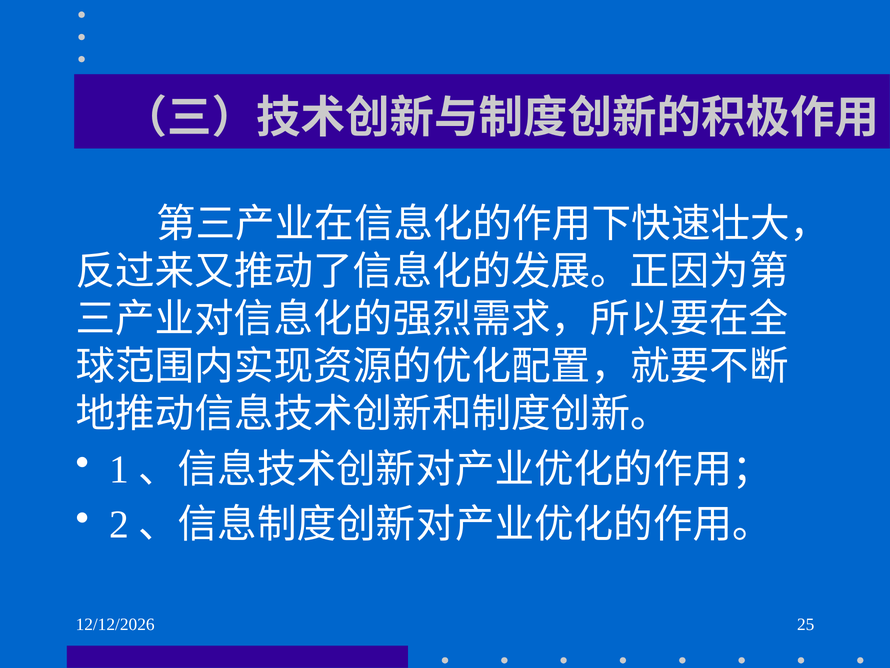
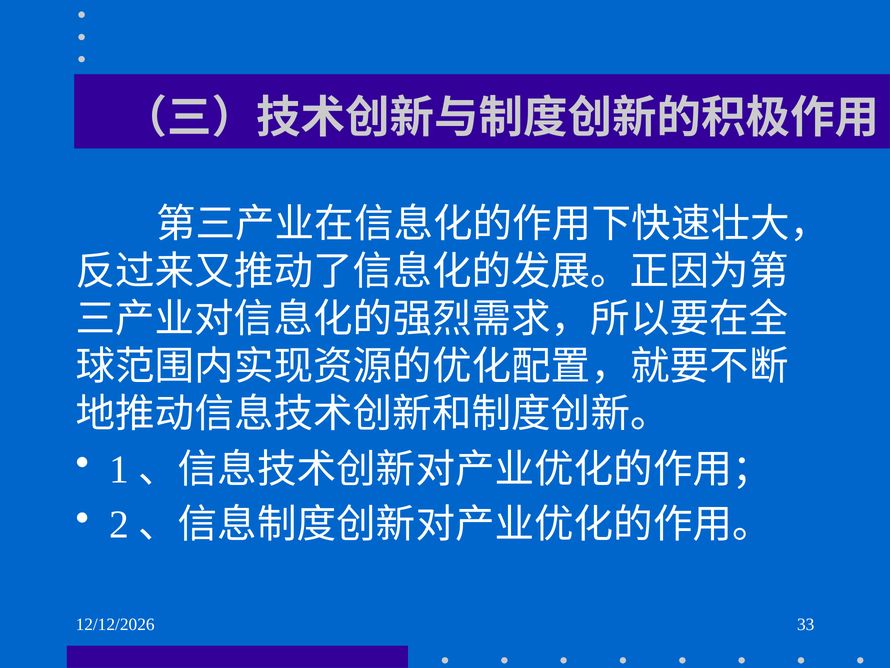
25: 25 -> 33
